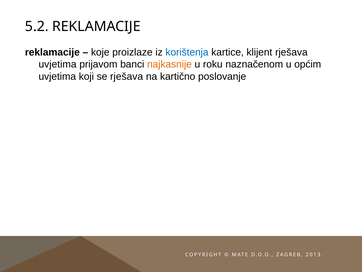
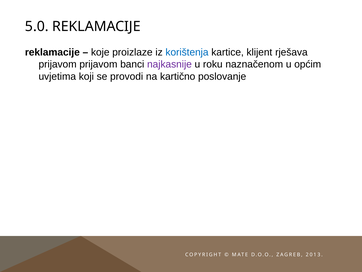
5.2: 5.2 -> 5.0
uvjetima at (58, 64): uvjetima -> prijavom
najkasnije colour: orange -> purple
se rješava: rješava -> provodi
